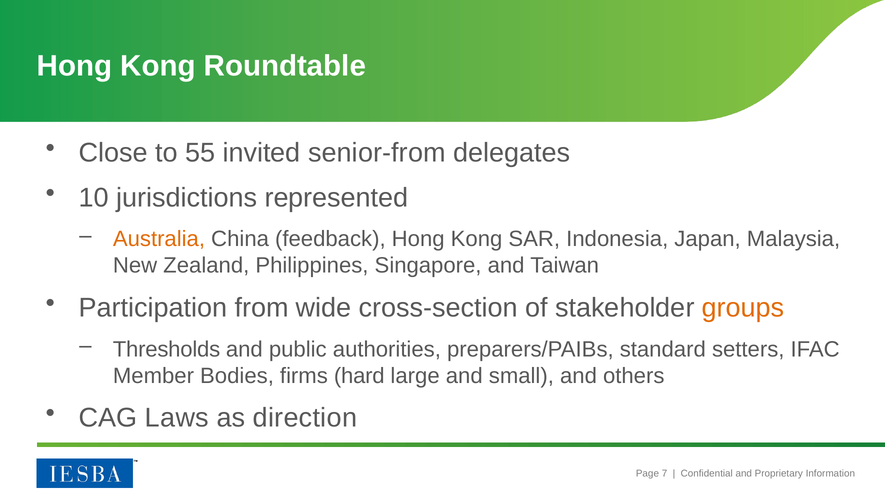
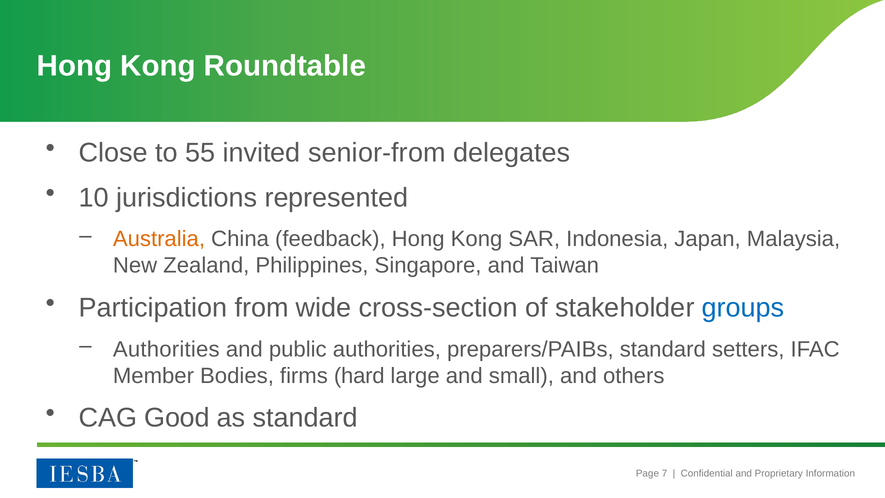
groups colour: orange -> blue
Thresholds at (167, 349): Thresholds -> Authorities
Laws: Laws -> Good
as direction: direction -> standard
